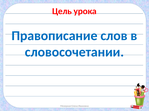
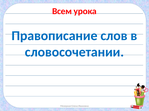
Цель: Цель -> Всем
